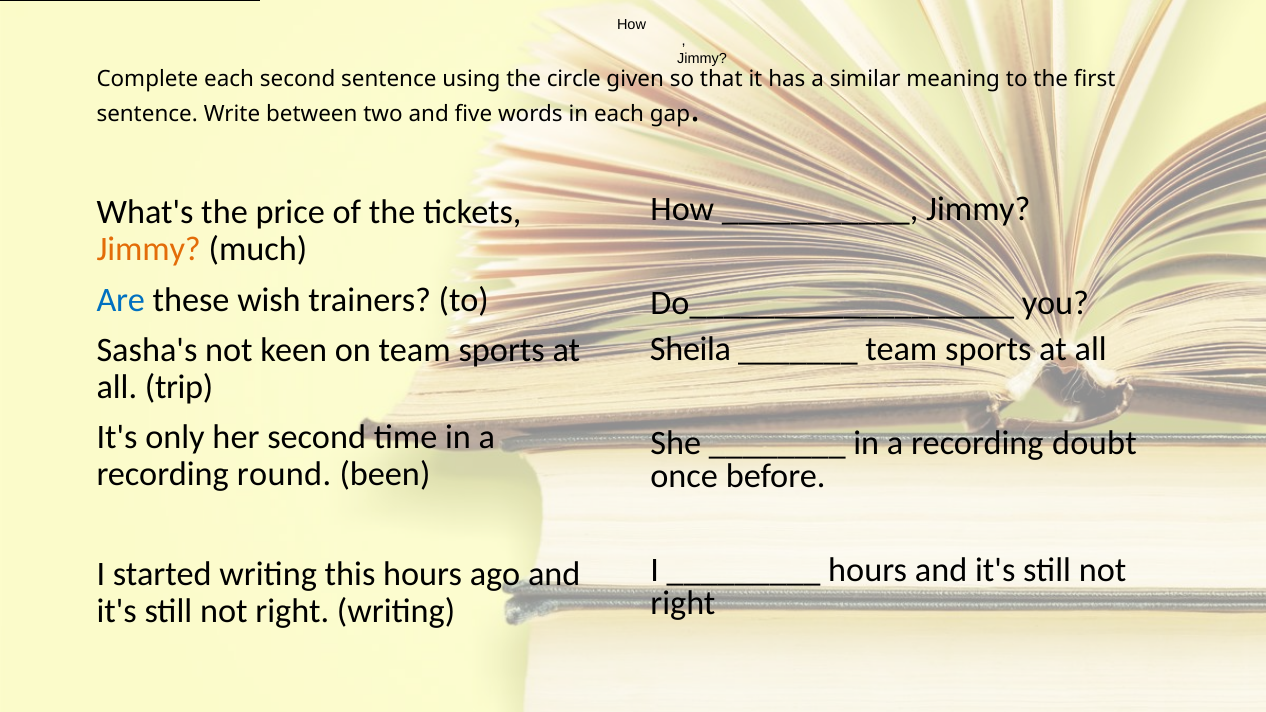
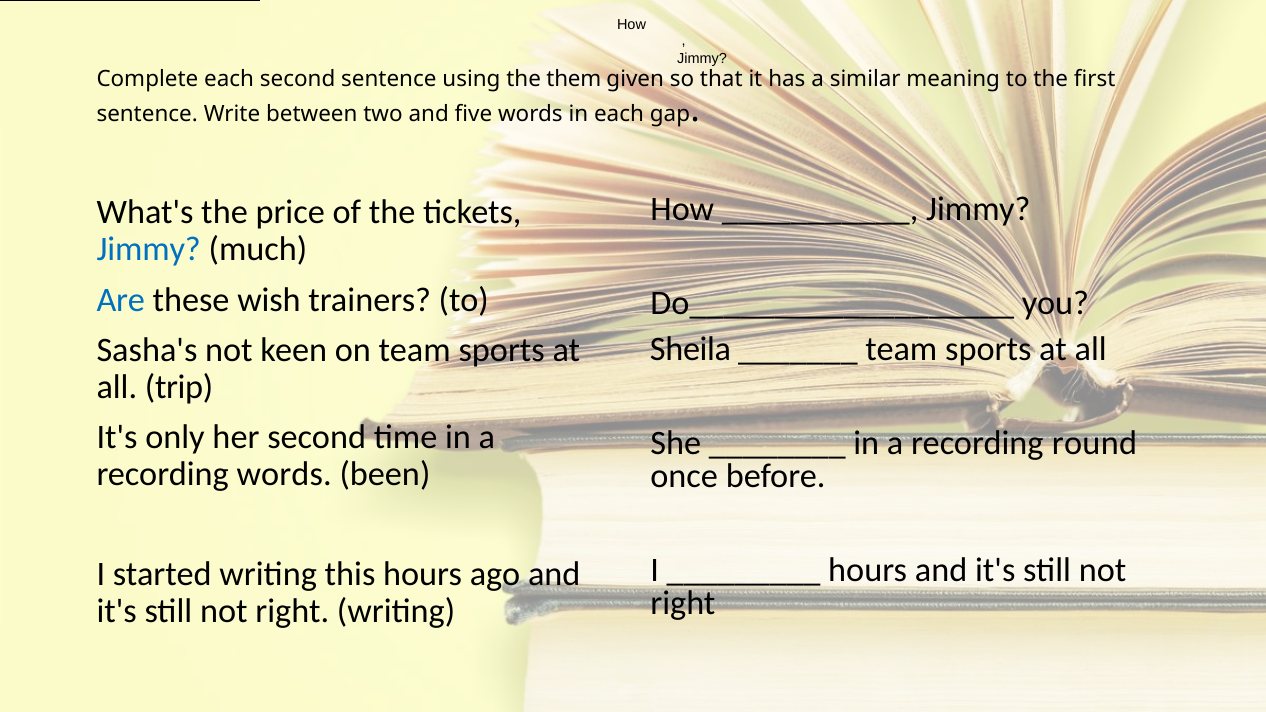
circle: circle -> them
Jimmy at (149, 250) colour: orange -> blue
doubt: doubt -> round
recording round: round -> words
